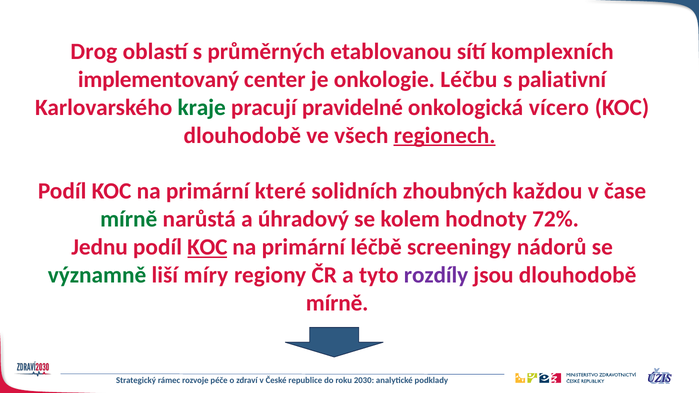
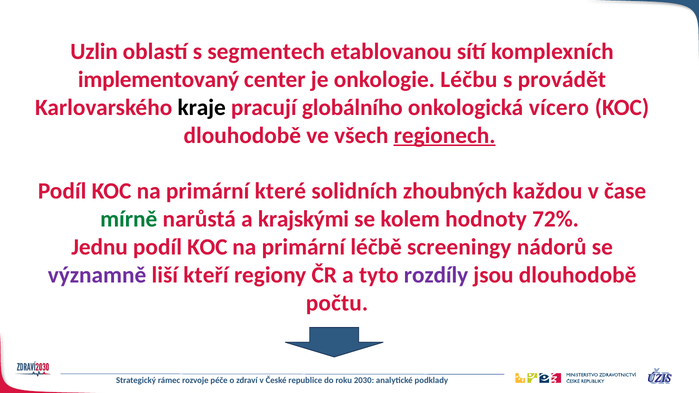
Drog: Drog -> Uzlin
průměrných: průměrných -> segmentech
paliativní: paliativní -> provádět
kraje colour: green -> black
pravidelné: pravidelné -> globálního
úhradový: úhradový -> krajskými
KOC at (207, 247) underline: present -> none
významně colour: green -> purple
míry: míry -> kteří
mírně at (337, 303): mírně -> počtu
